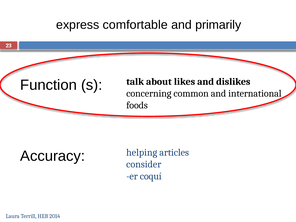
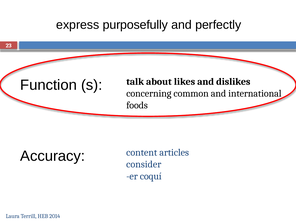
comfortable: comfortable -> purposefully
primarily: primarily -> perfectly
helping: helping -> content
